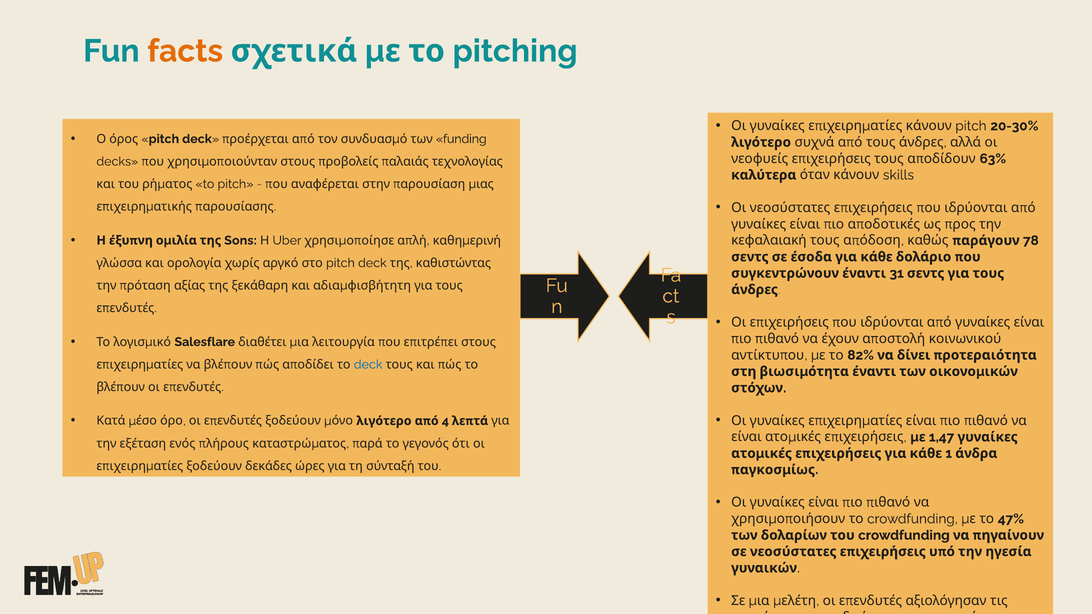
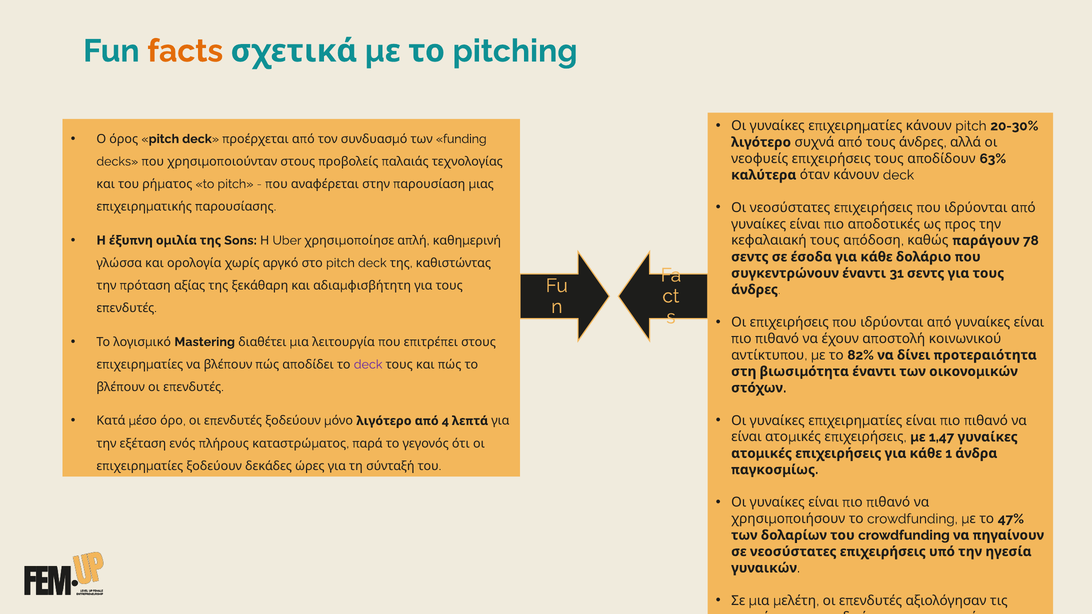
καλύτερα skills: skills -> deck
Salesflare: Salesflare -> Mastering
deck at (368, 365) colour: blue -> purple
